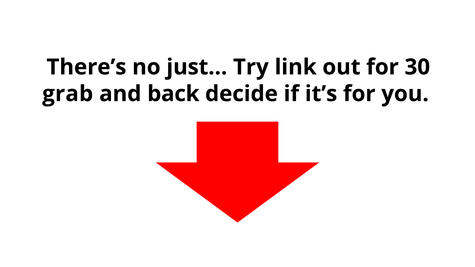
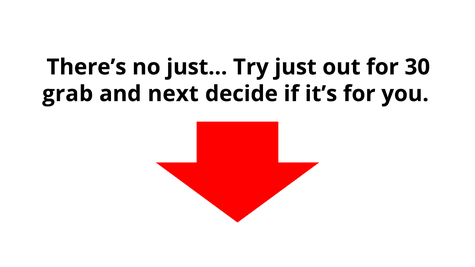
link: link -> just
back: back -> next
